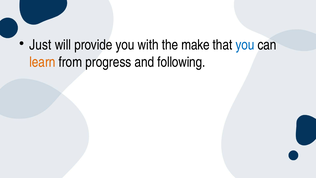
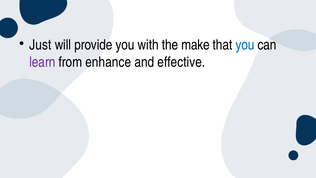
learn colour: orange -> purple
progress: progress -> enhance
following: following -> effective
